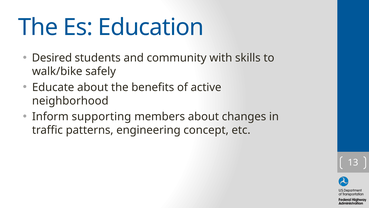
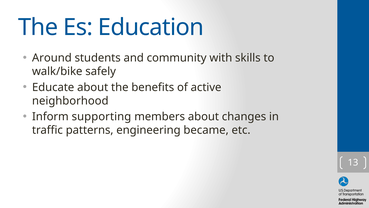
Desired: Desired -> Around
concept: concept -> became
